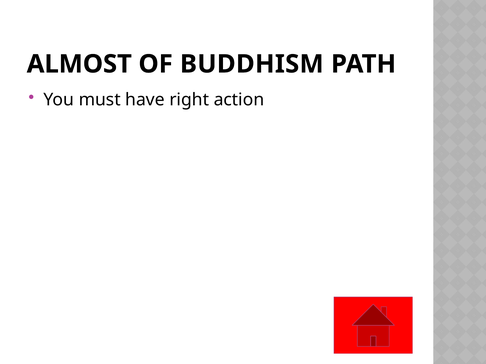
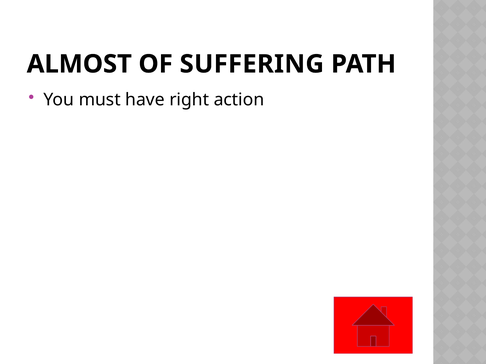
BUDDHISM: BUDDHISM -> SUFFERING
